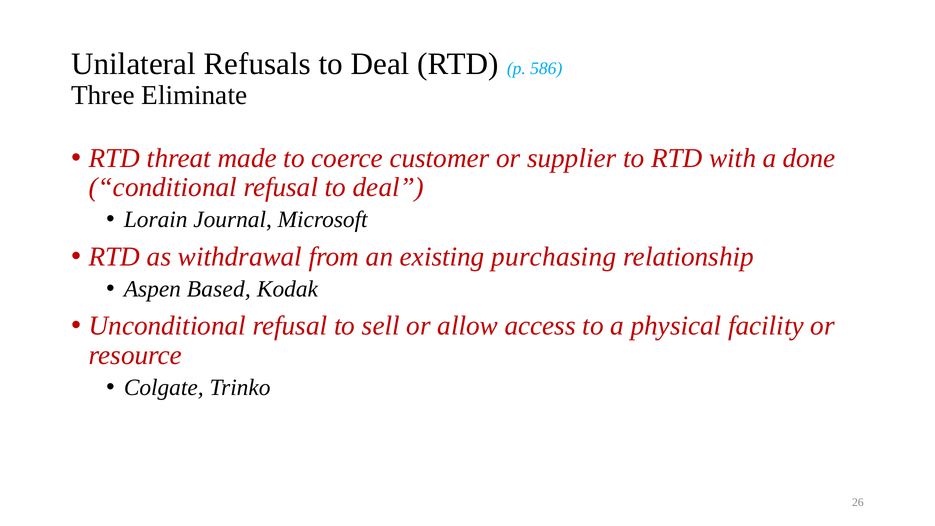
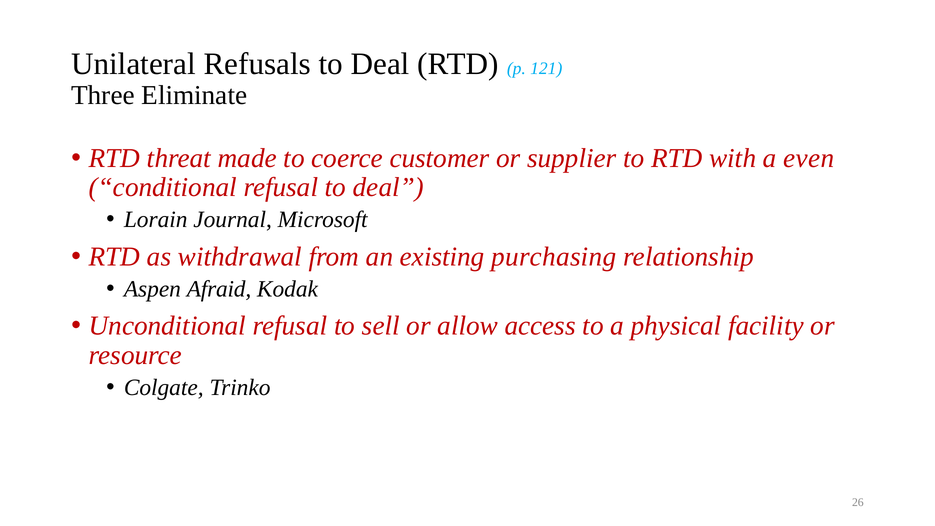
586: 586 -> 121
done: done -> even
Based: Based -> Afraid
